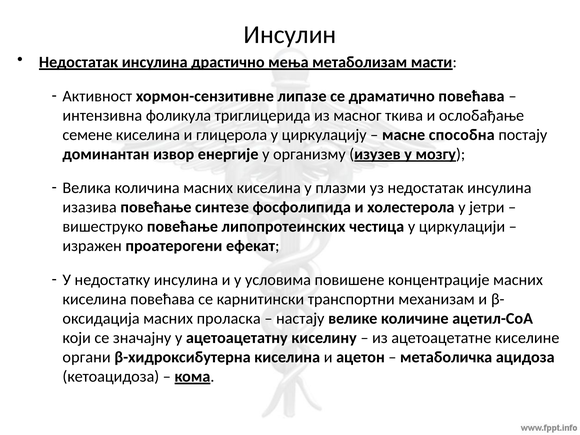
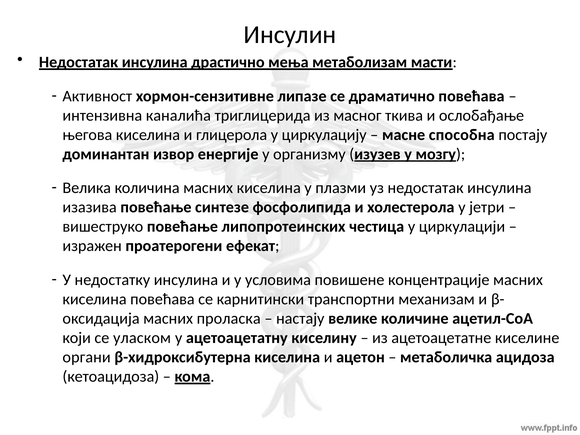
фоликула: фоликула -> каналића
семене: семене -> његова
значајну: значајну -> уласком
